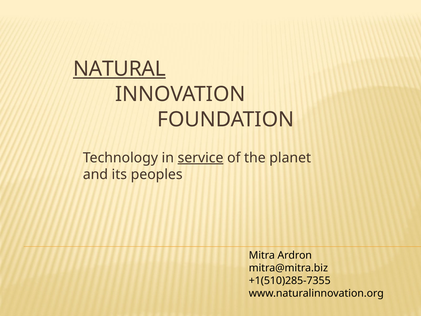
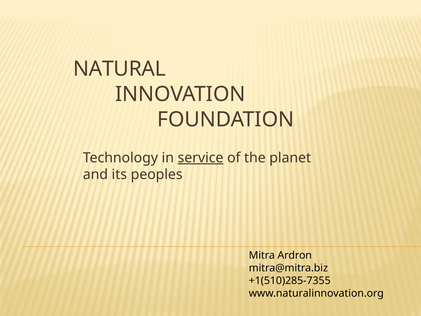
NATURAL underline: present -> none
